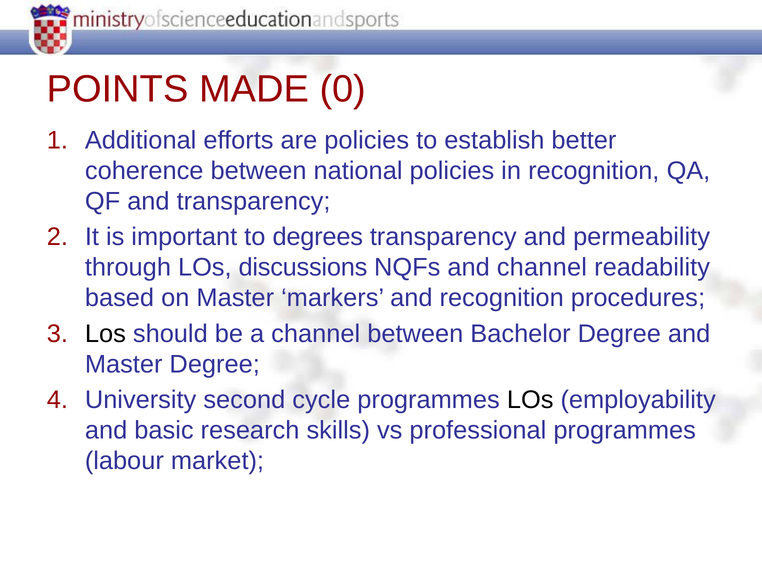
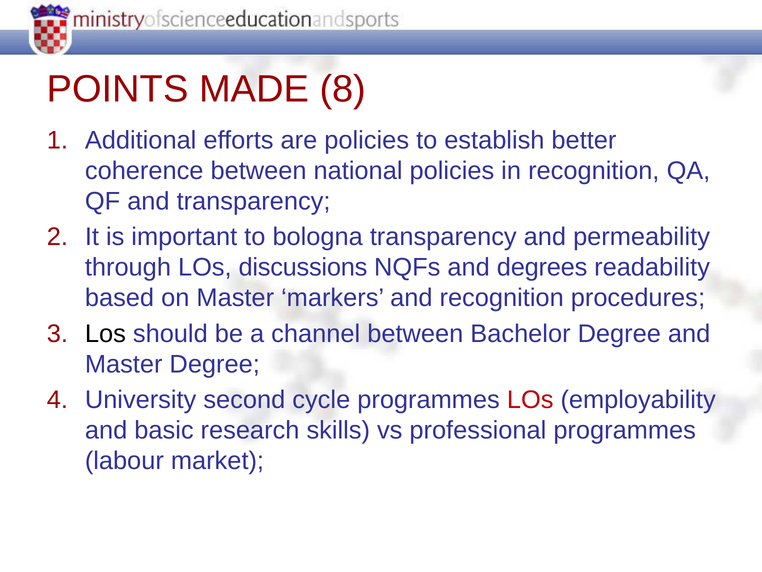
0: 0 -> 8
degrees: degrees -> bologna
and channel: channel -> degrees
LOs at (530, 399) colour: black -> red
